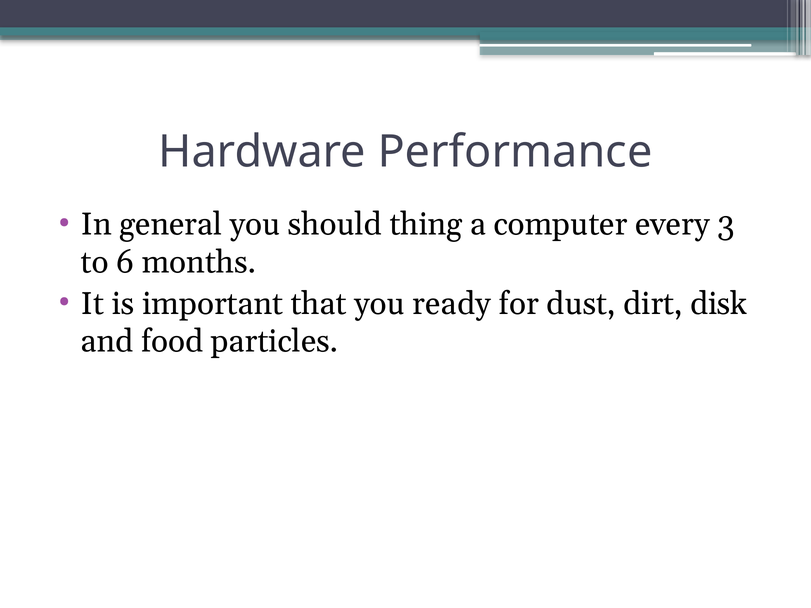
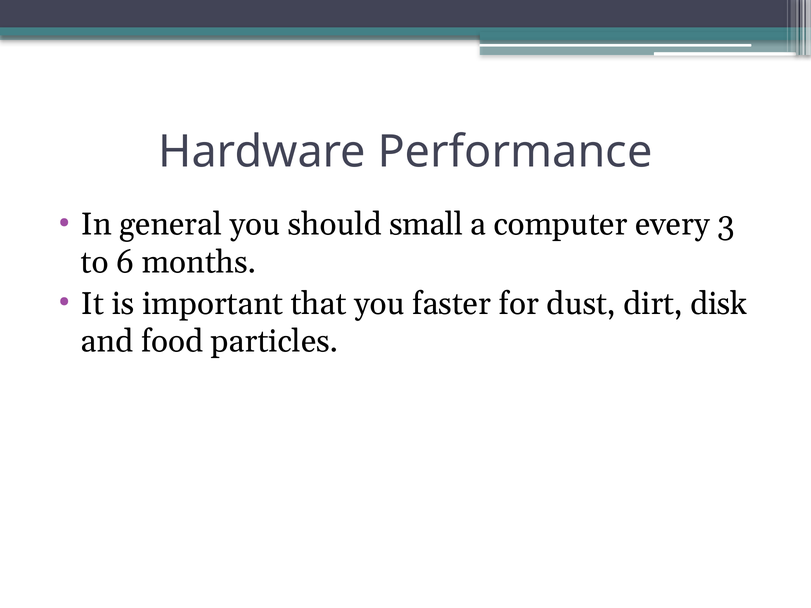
thing: thing -> small
ready: ready -> faster
